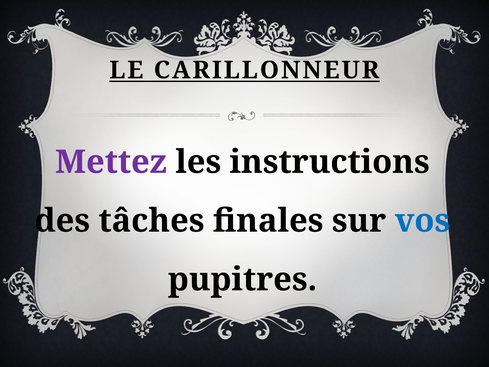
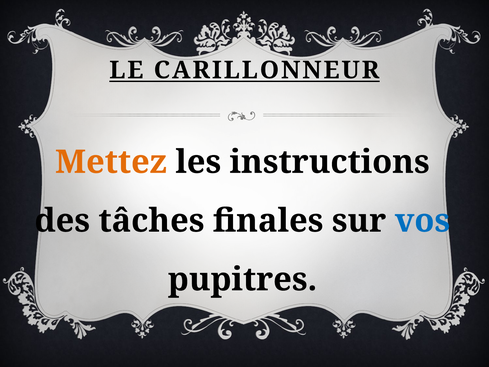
Mettez colour: purple -> orange
